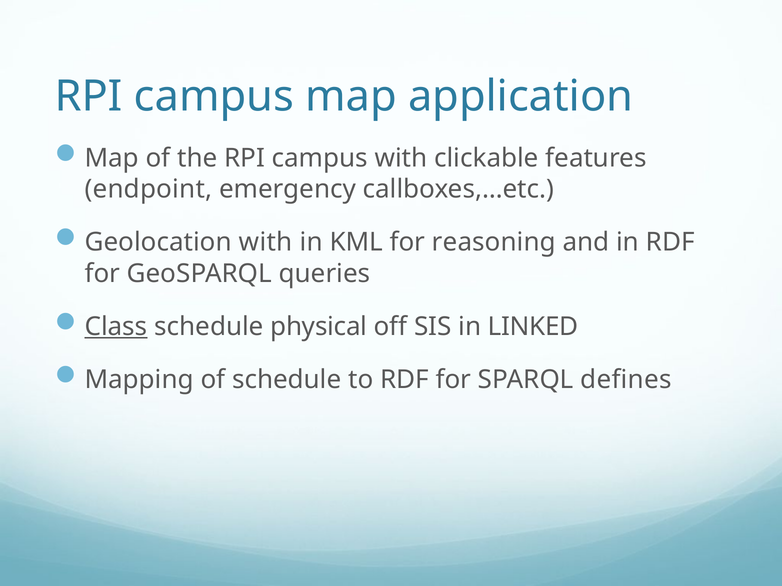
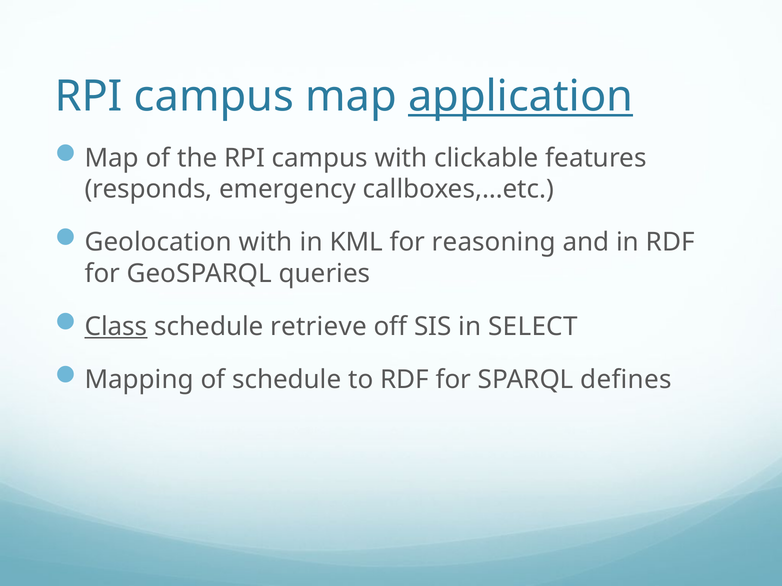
application underline: none -> present
endpoint: endpoint -> responds
physical: physical -> retrieve
LINKED: LINKED -> SELECT
